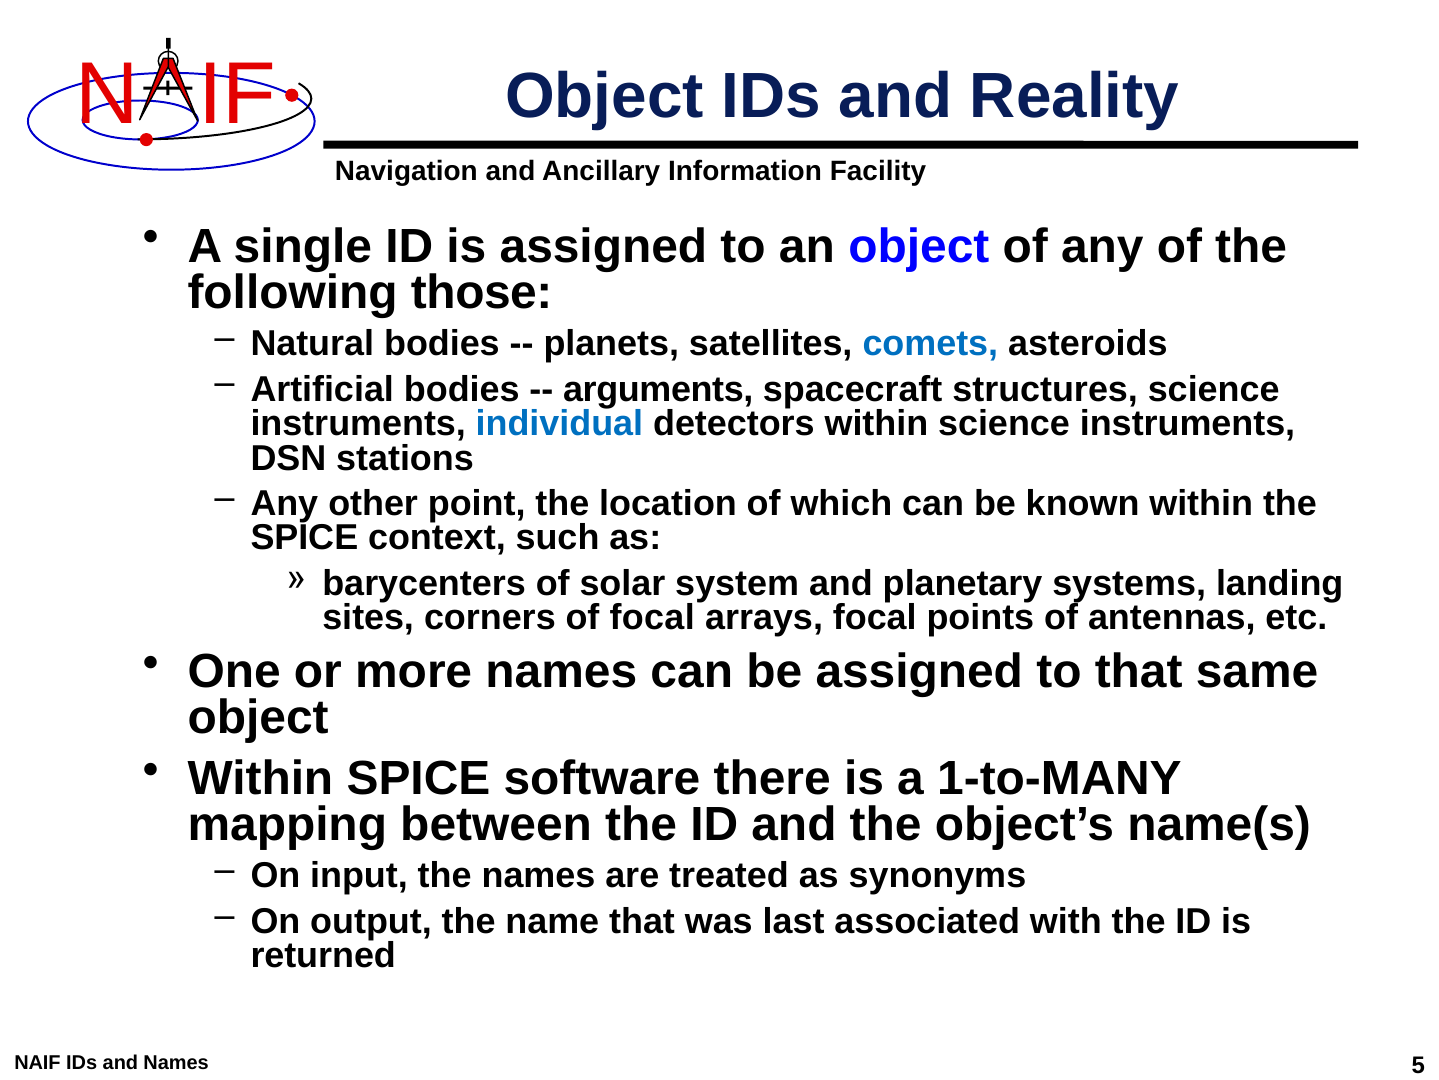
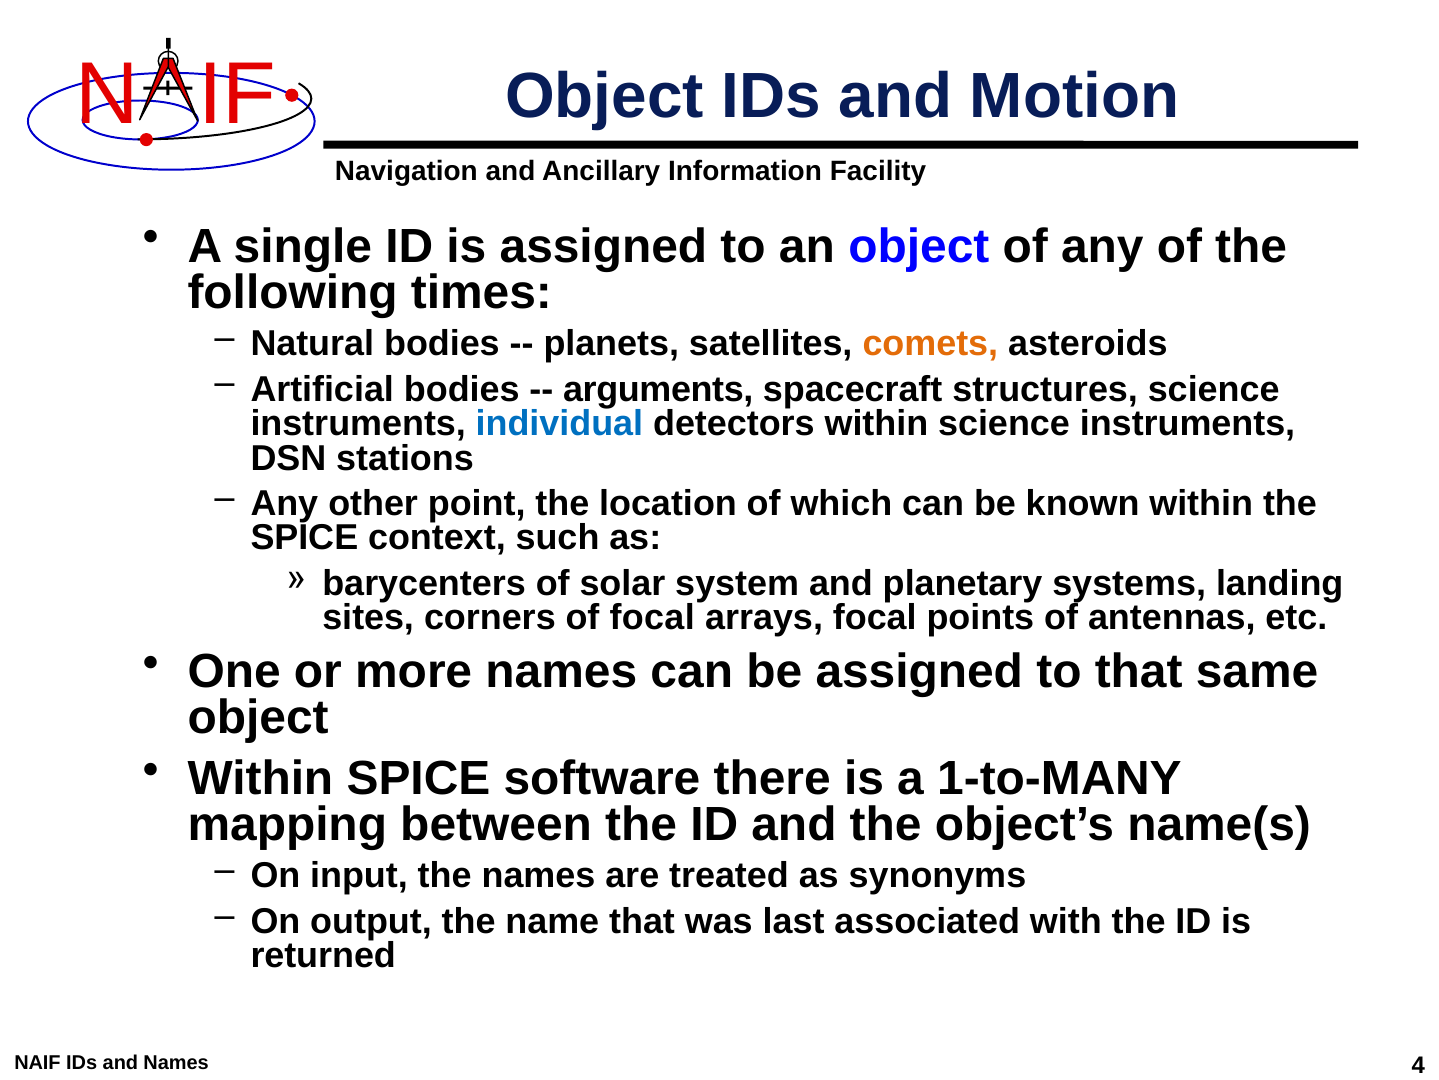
Reality: Reality -> Motion
those: those -> times
comets colour: blue -> orange
5: 5 -> 4
